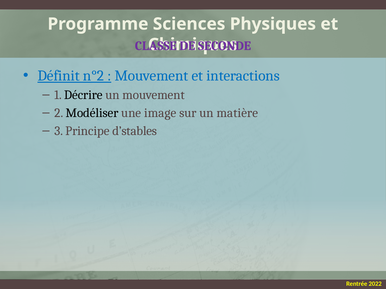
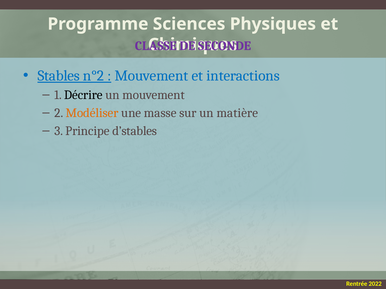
Définit: Définit -> Stables
Modéliser colour: black -> orange
image: image -> masse
